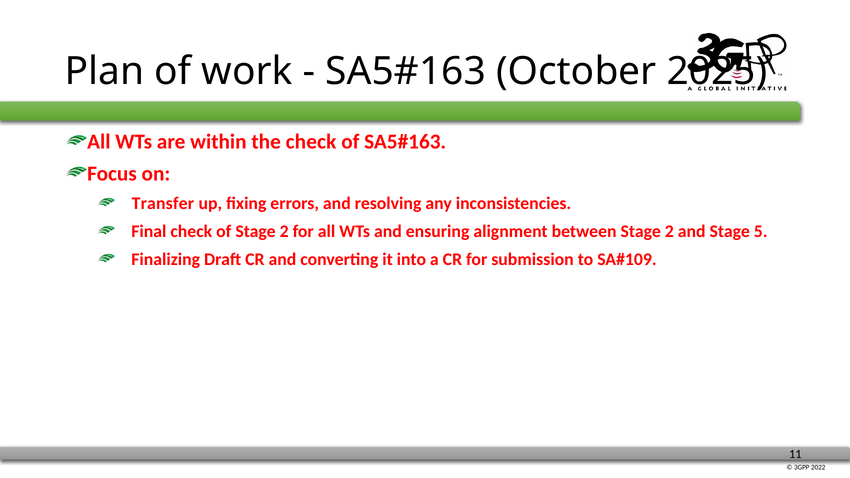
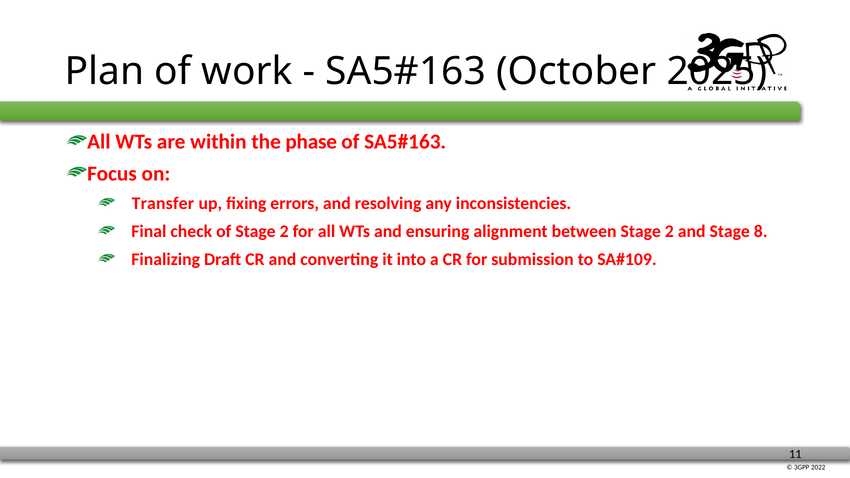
the check: check -> phase
5: 5 -> 8
